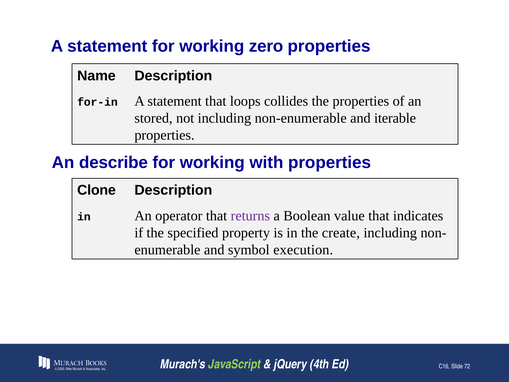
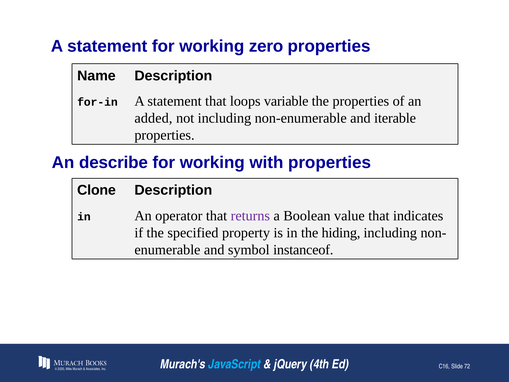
collides: collides -> variable
stored: stored -> added
create: create -> hiding
execution: execution -> instanceof
JavaScript colour: light green -> light blue
